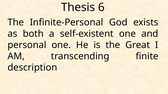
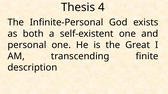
6: 6 -> 4
